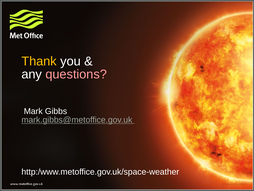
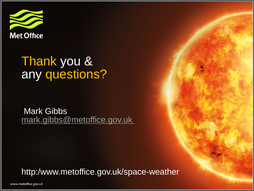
questions colour: pink -> yellow
